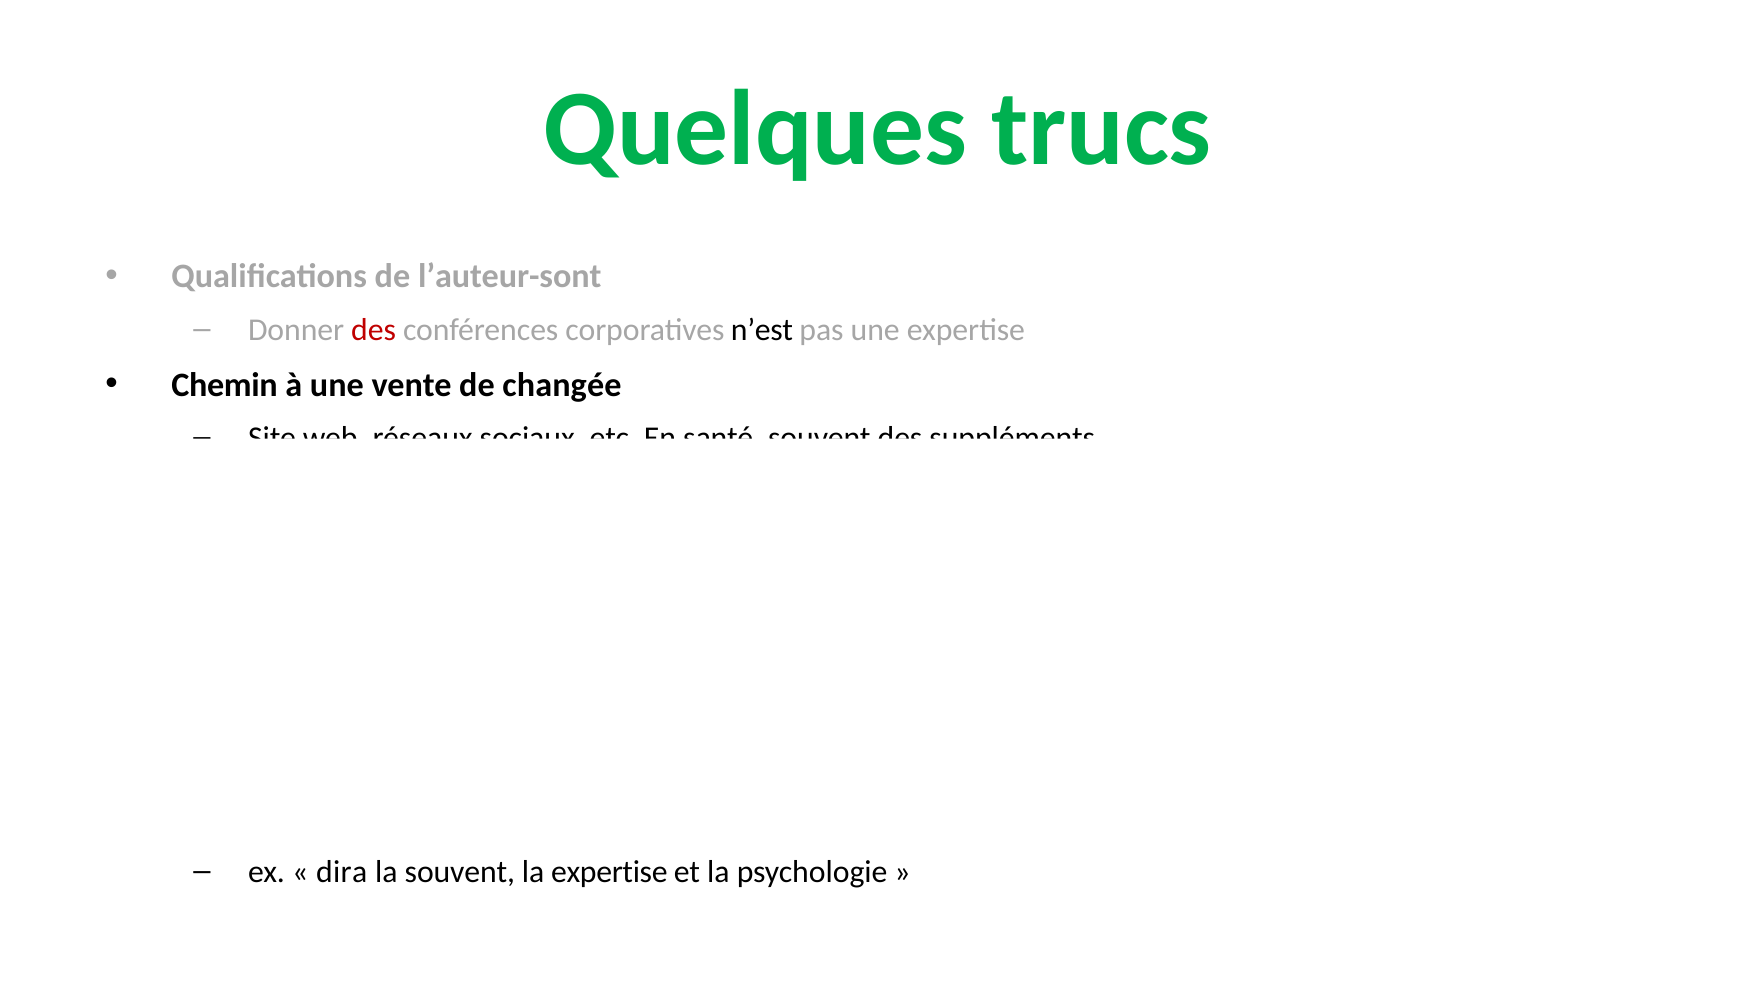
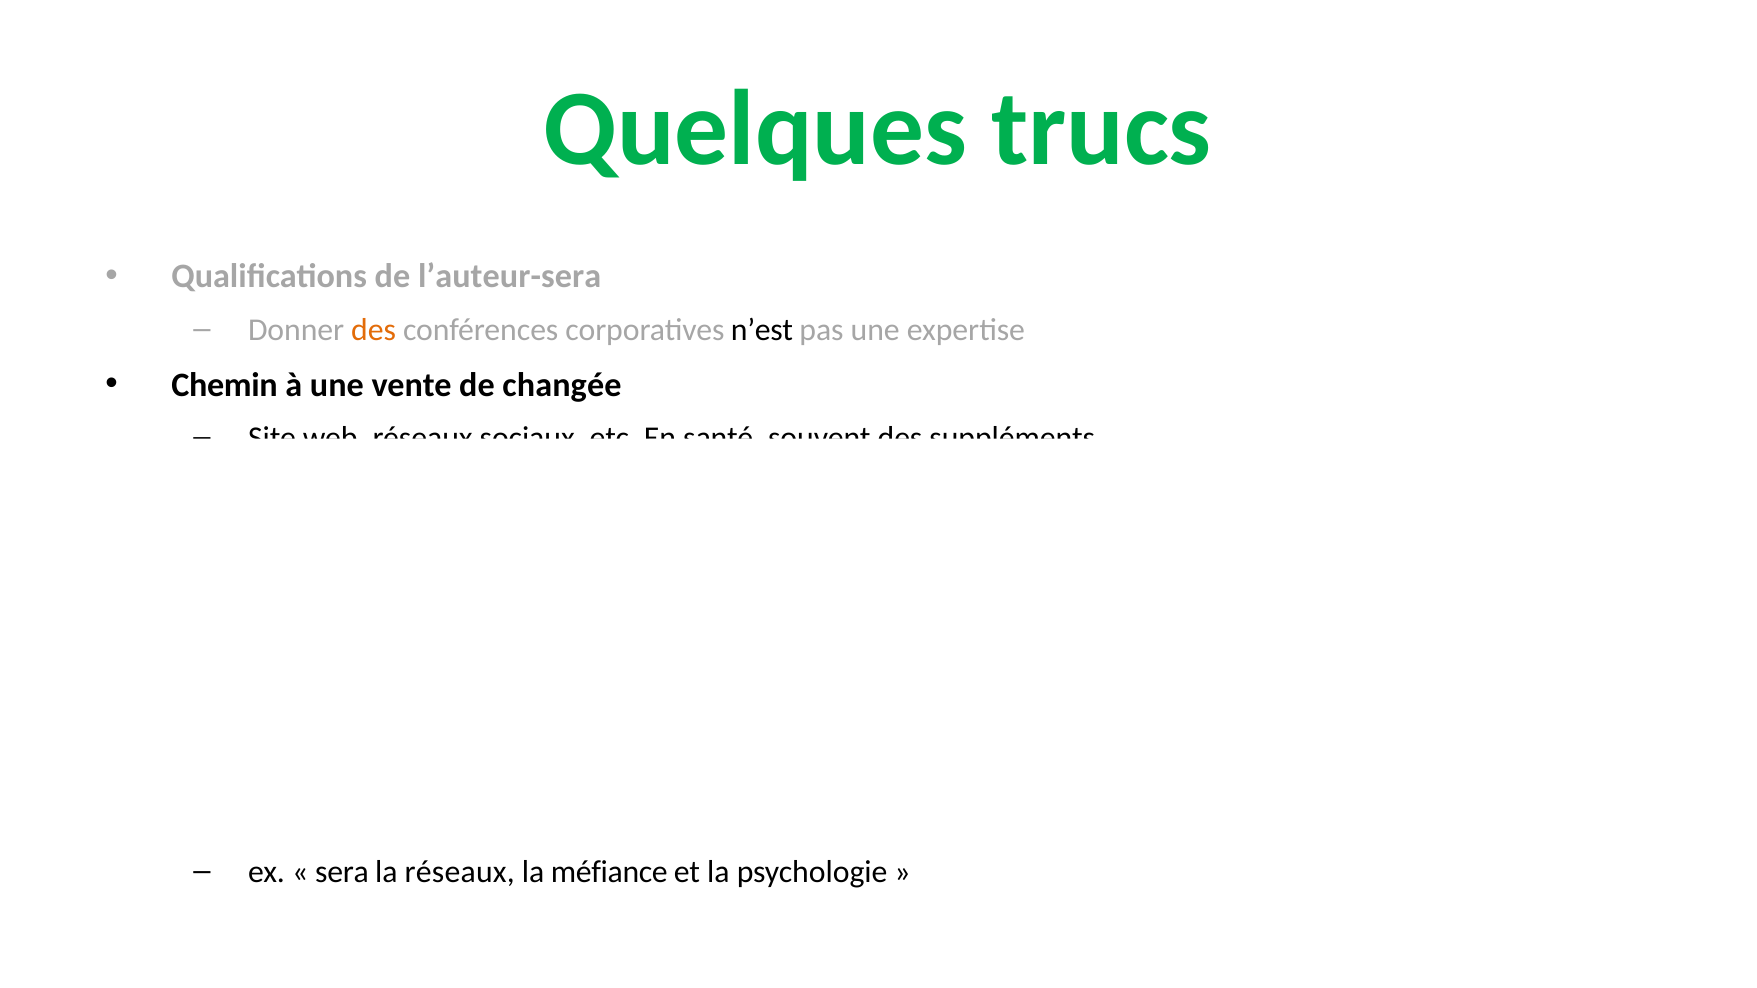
l’auteur-sont: l’auteur-sont -> l’auteur-sera
des at (374, 330) colour: red -> orange
dira at (342, 872): dira -> sera
la souvent: souvent -> réseaux
expertise at (609, 872): expertise -> méfiance
